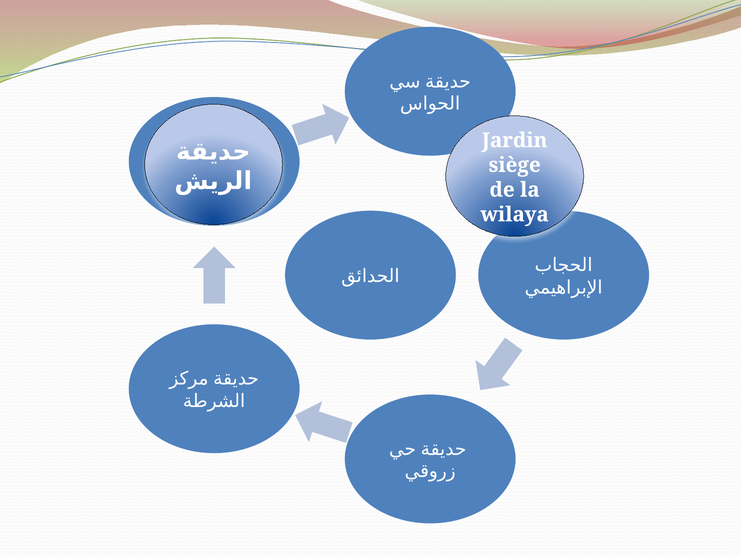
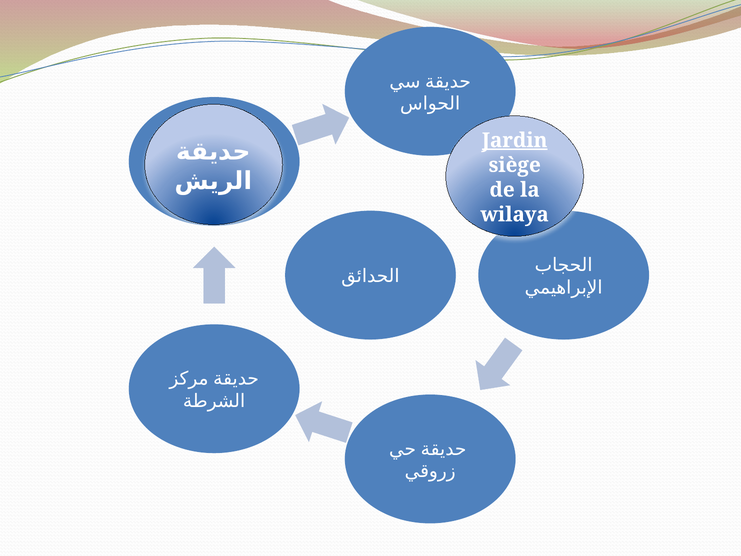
Jardin underline: none -> present
